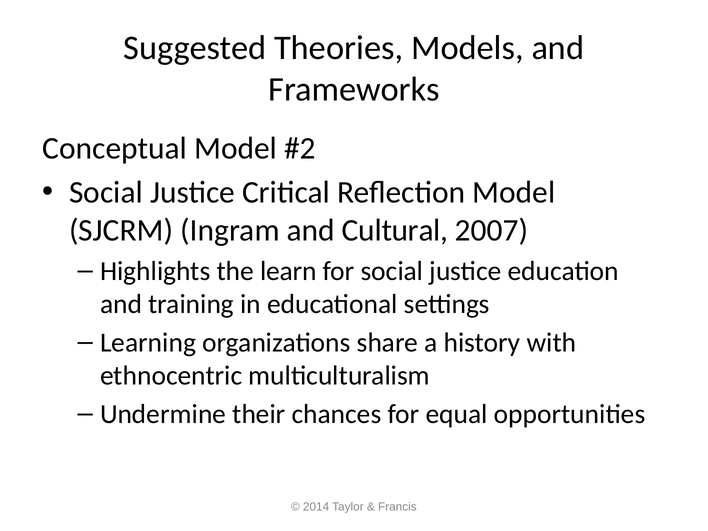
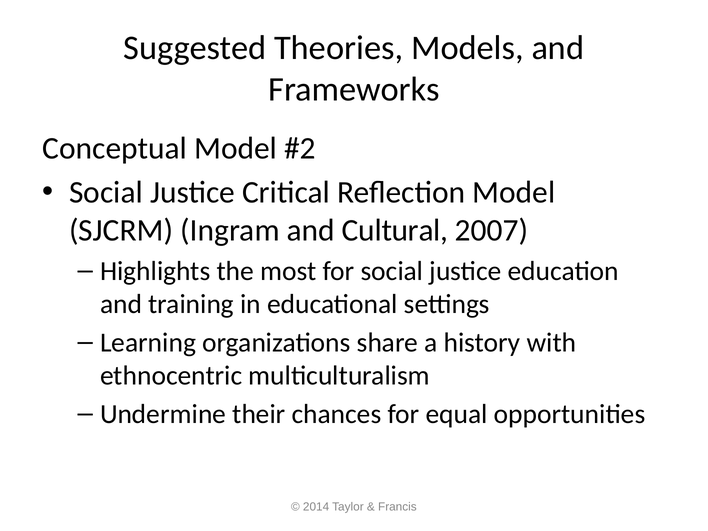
learn: learn -> most
